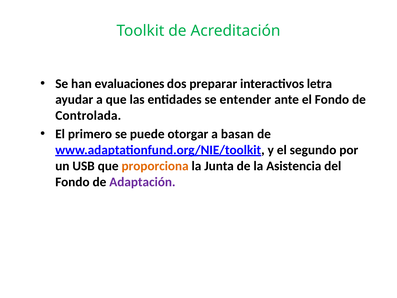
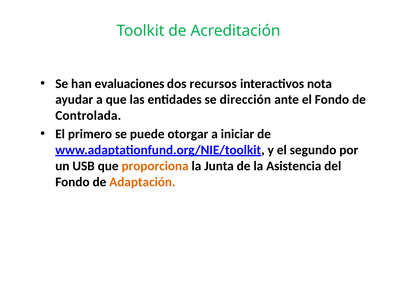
preparar: preparar -> recursos
letra: letra -> nota
entender: entender -> dirección
basan: basan -> iniciar
Adaptación colour: purple -> orange
